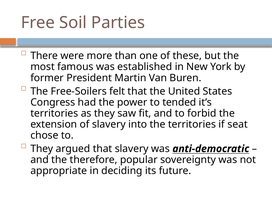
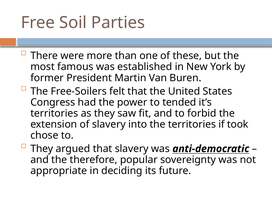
seat: seat -> took
